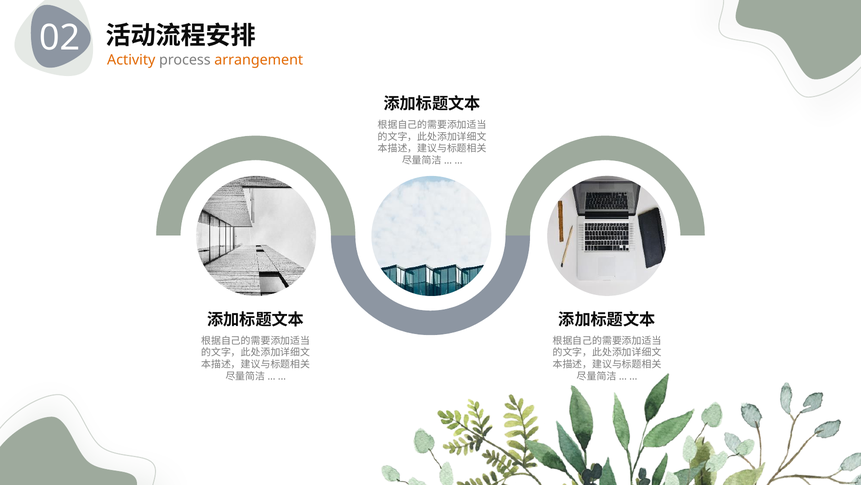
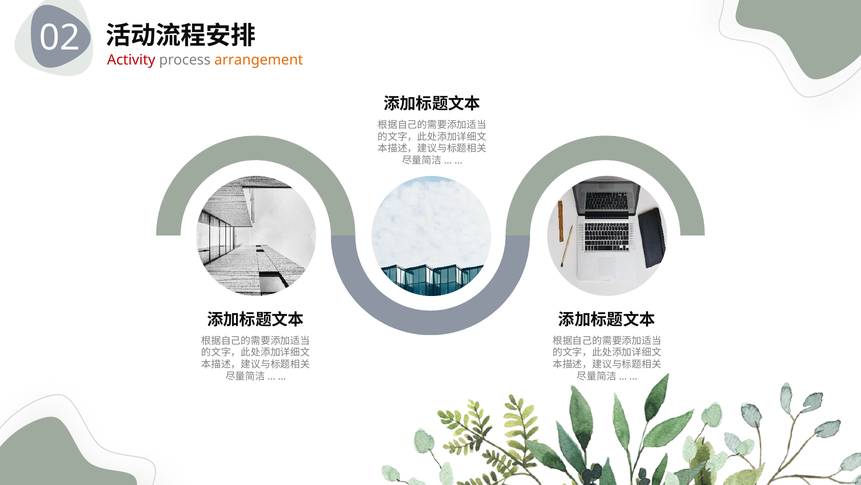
Activity colour: orange -> red
